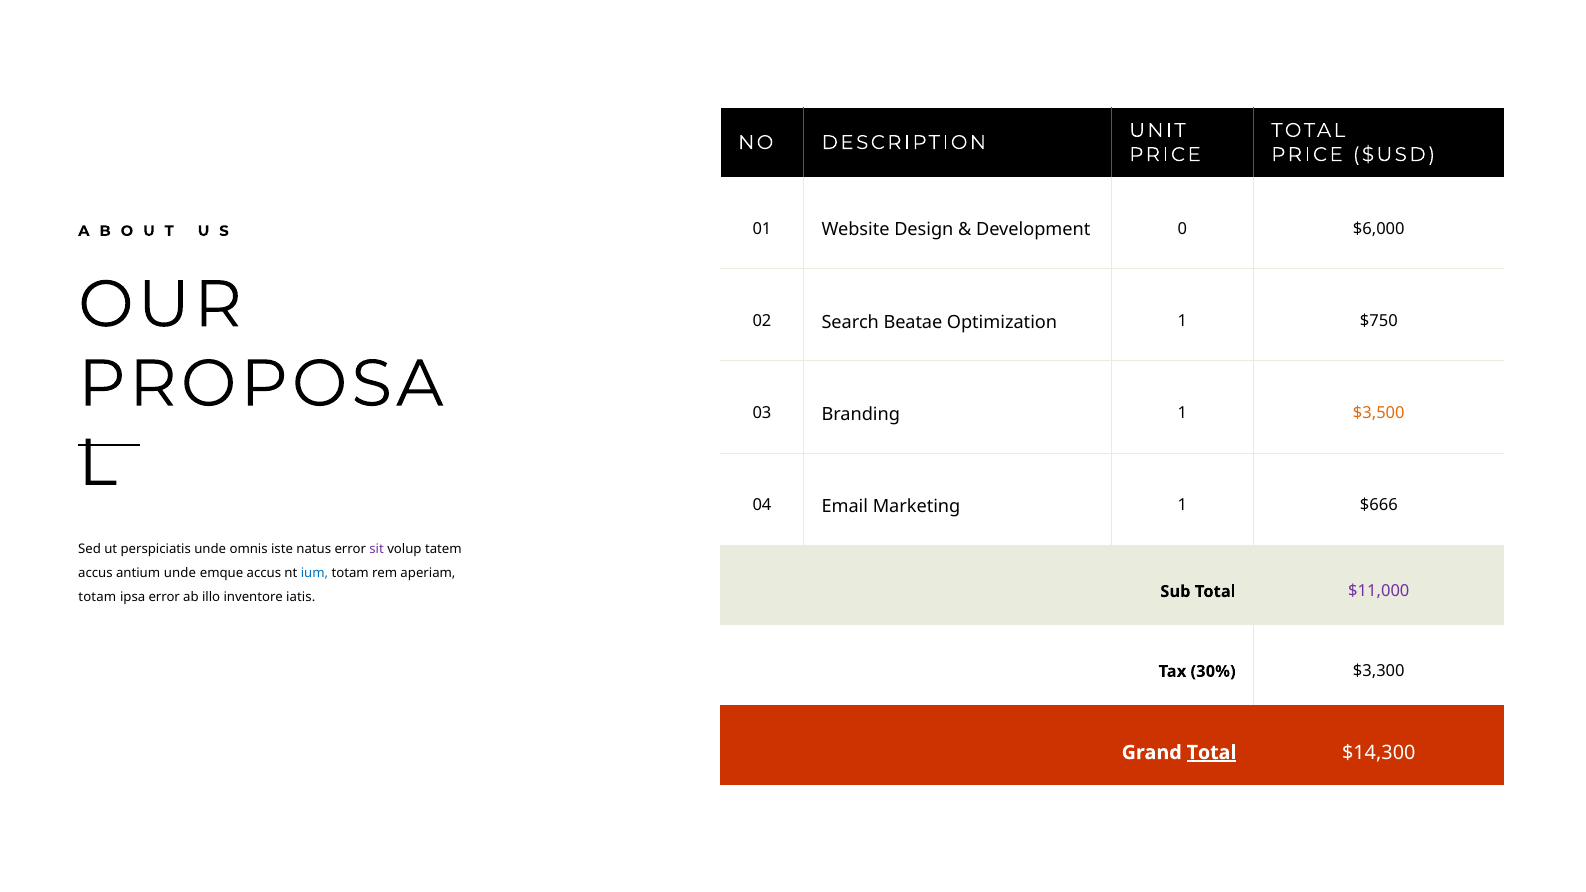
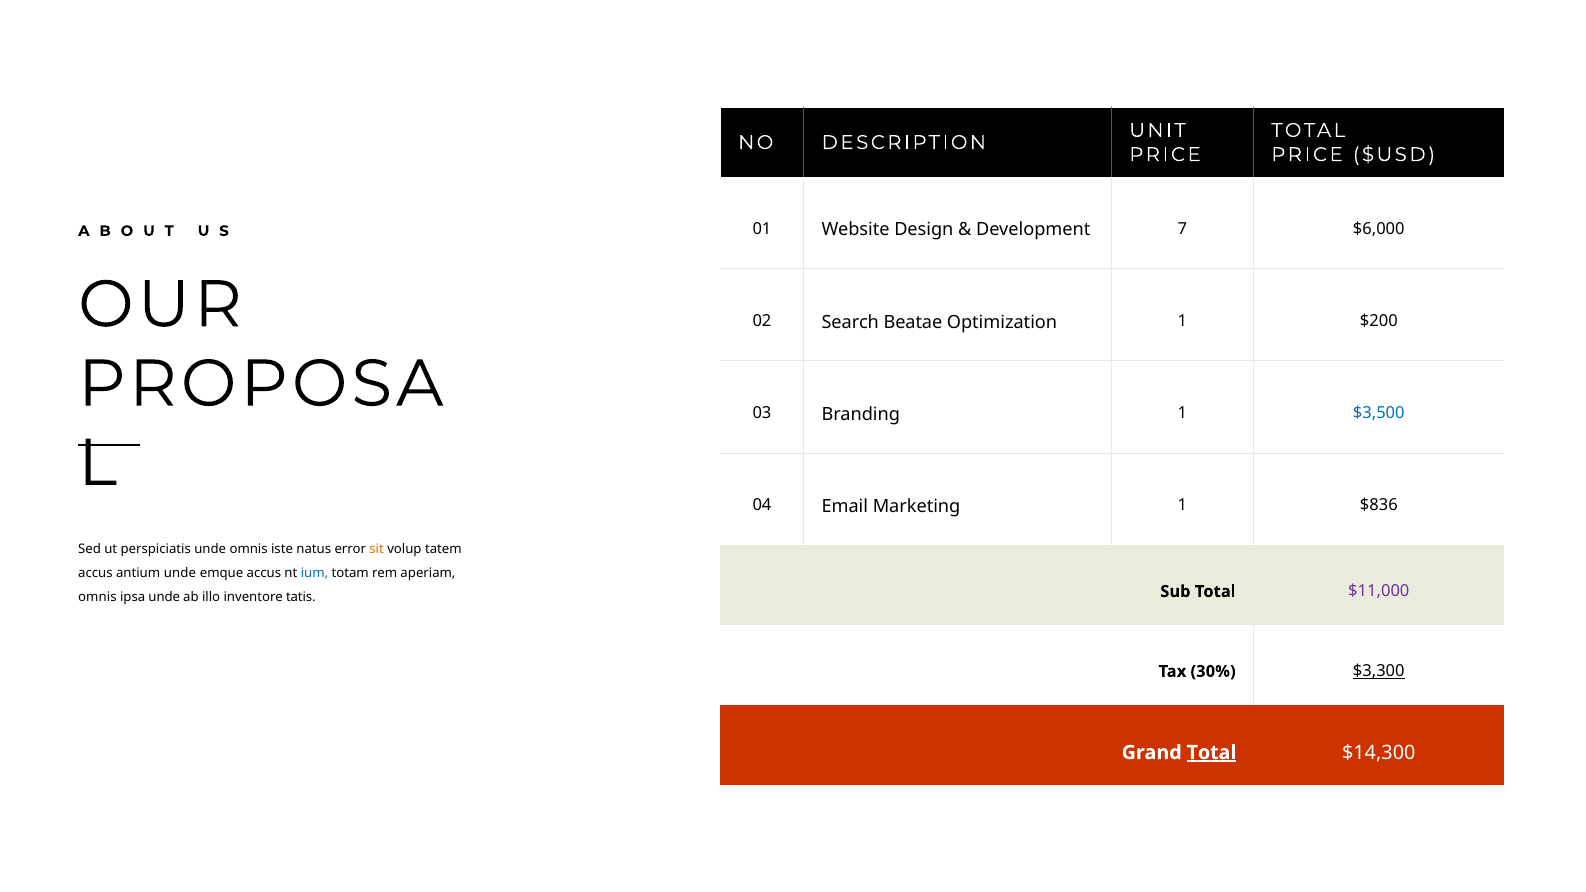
0: 0 -> 7
$750: $750 -> $200
$3,500 colour: orange -> blue
$666: $666 -> $836
sit colour: purple -> orange
totam at (97, 597): totam -> omnis
ipsa error: error -> unde
iatis: iatis -> tatis
$3,300 underline: none -> present
